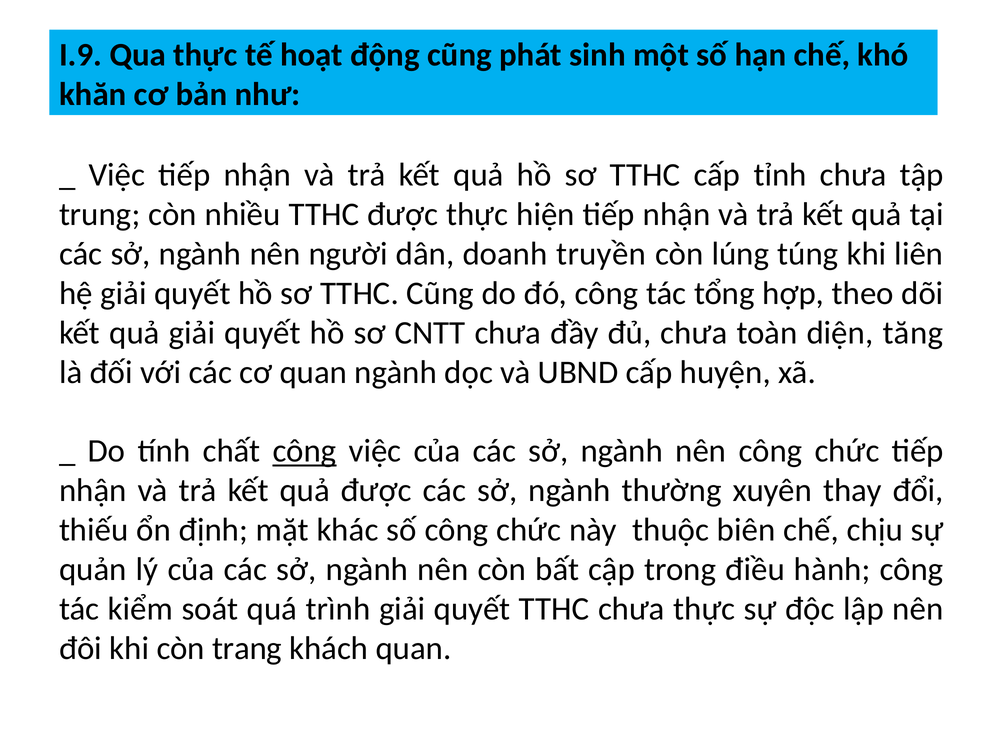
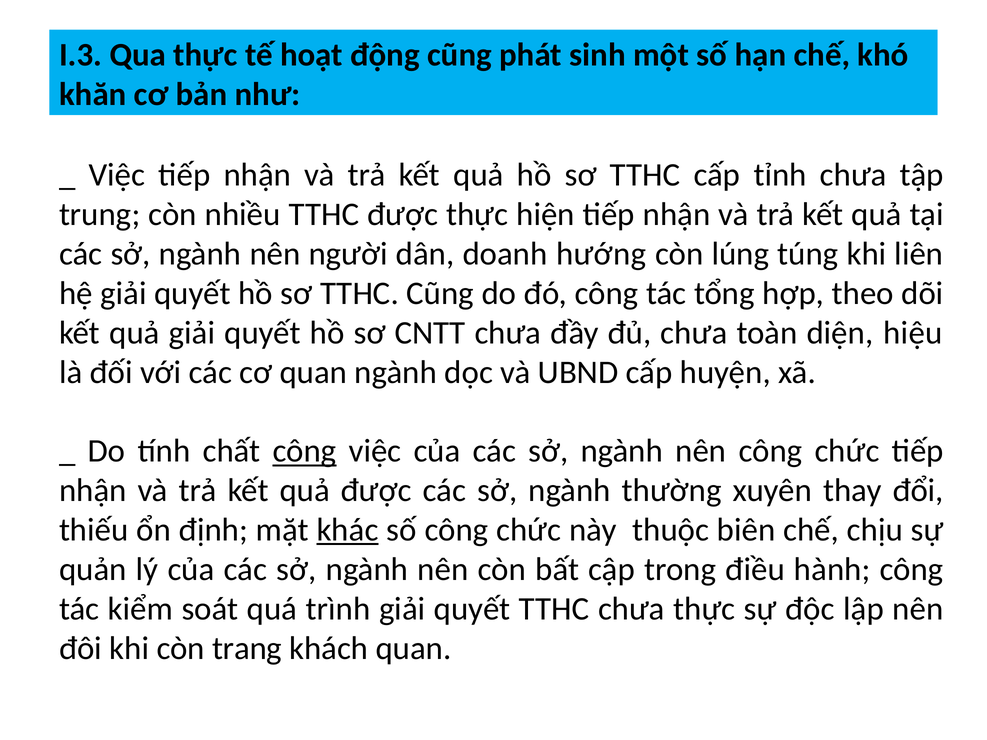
I.9: I.9 -> I.3
truyền: truyền -> hướng
tăng: tăng -> hiệu
khác underline: none -> present
